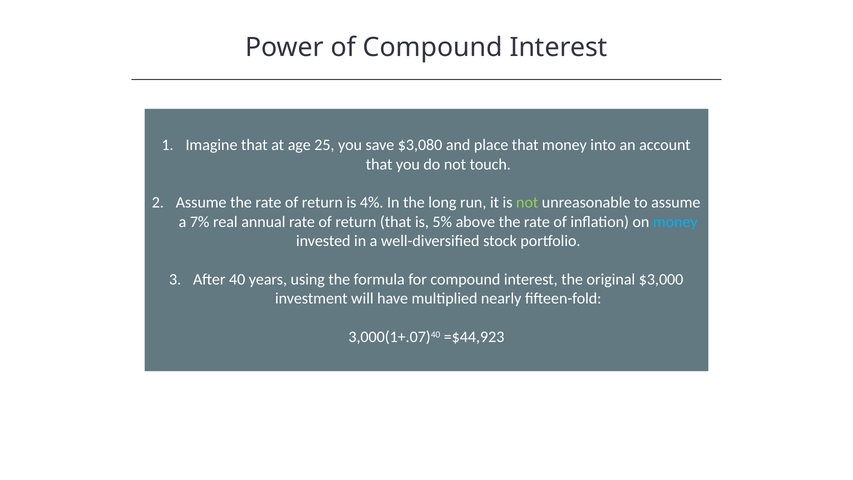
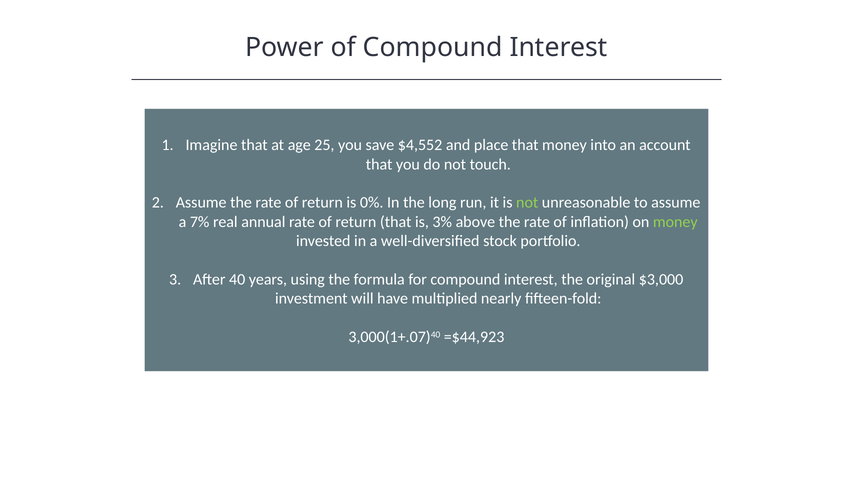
$3,080: $3,080 -> $4,552
4%: 4% -> 0%
5%: 5% -> 3%
money at (675, 222) colour: light blue -> light green
